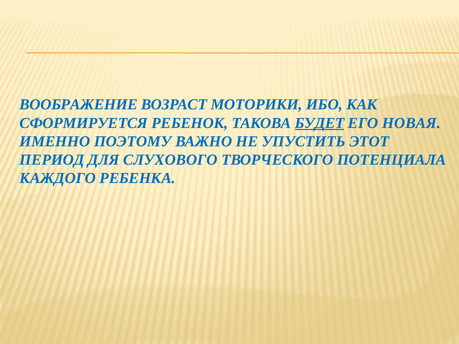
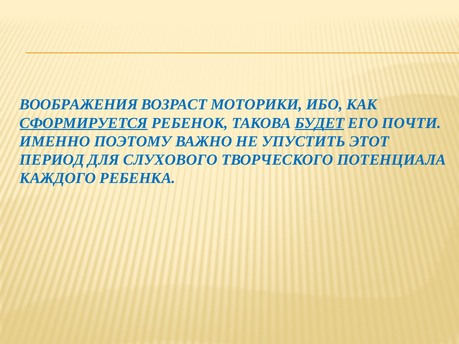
ВООБРАЖЕНИЕ: ВООБРАЖЕНИЕ -> ВООБРАЖЕНИЯ
СФОРМИРУЕТСЯ underline: none -> present
НОВАЯ: НОВАЯ -> ПОЧТИ
